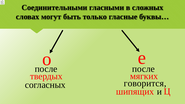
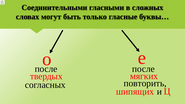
говорится: говорится -> повторить
